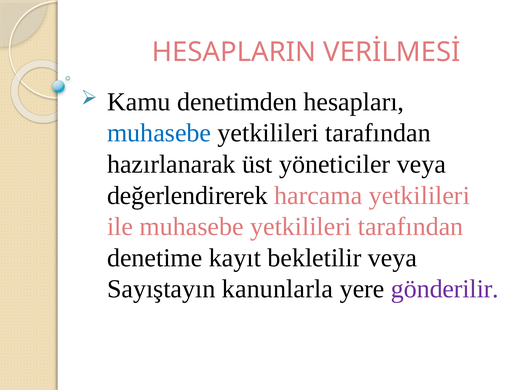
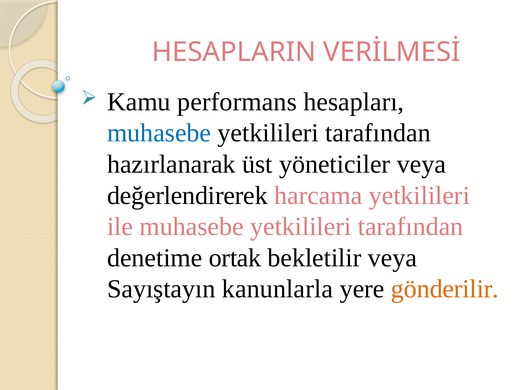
denetimden: denetimden -> performans
kayıt: kayıt -> ortak
gönderilir colour: purple -> orange
